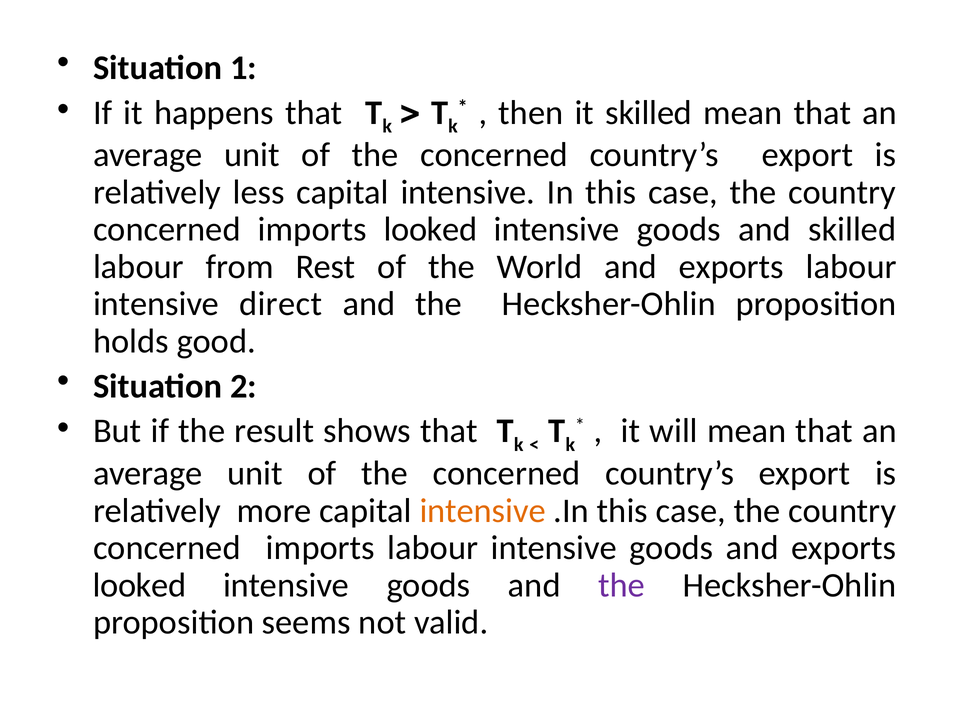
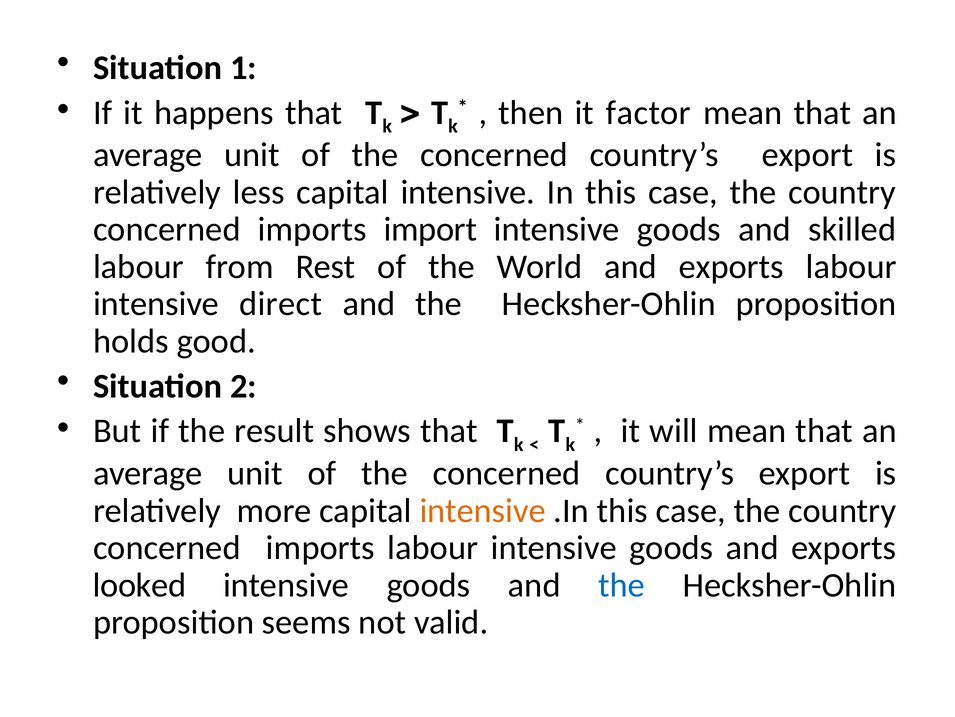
it skilled: skilled -> factor
imports looked: looked -> import
the at (622, 585) colour: purple -> blue
